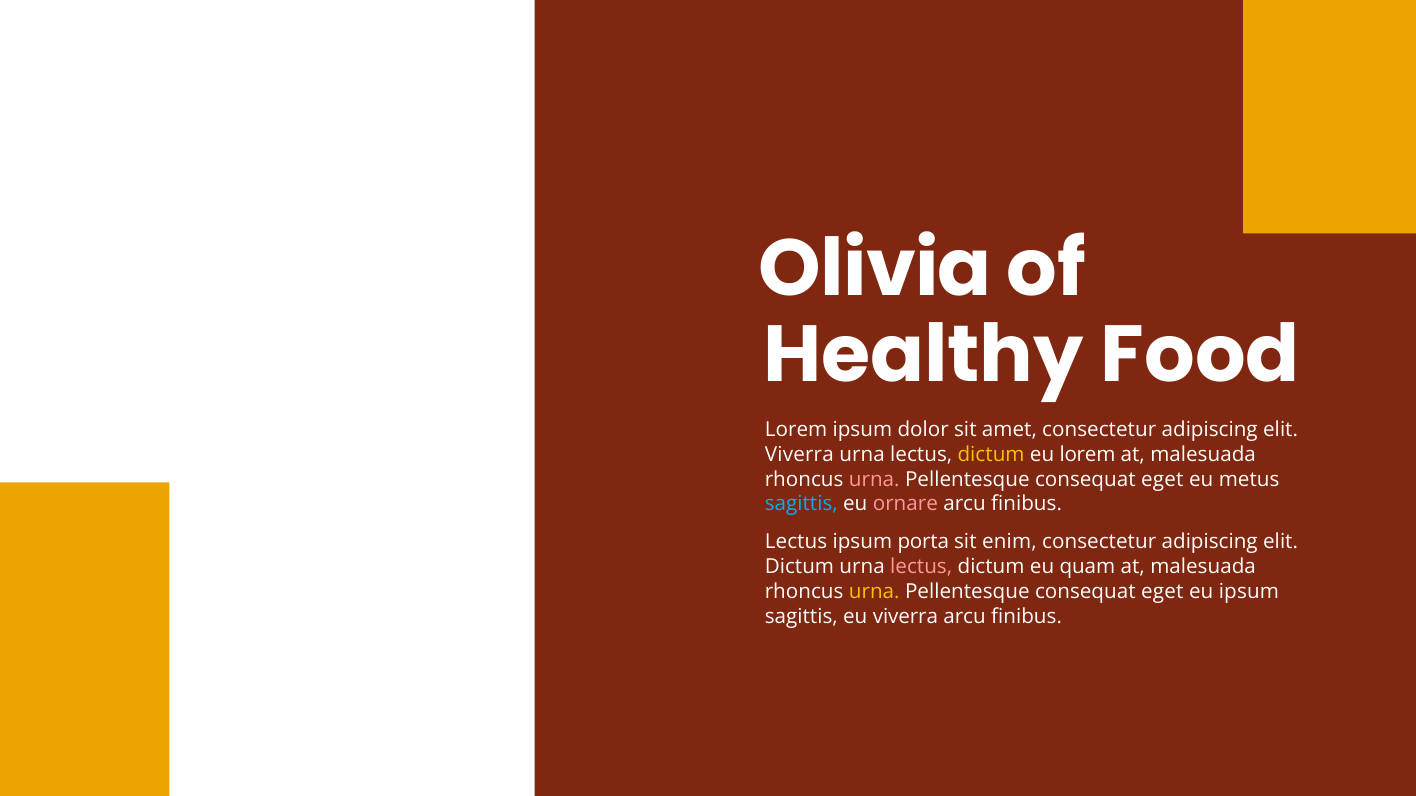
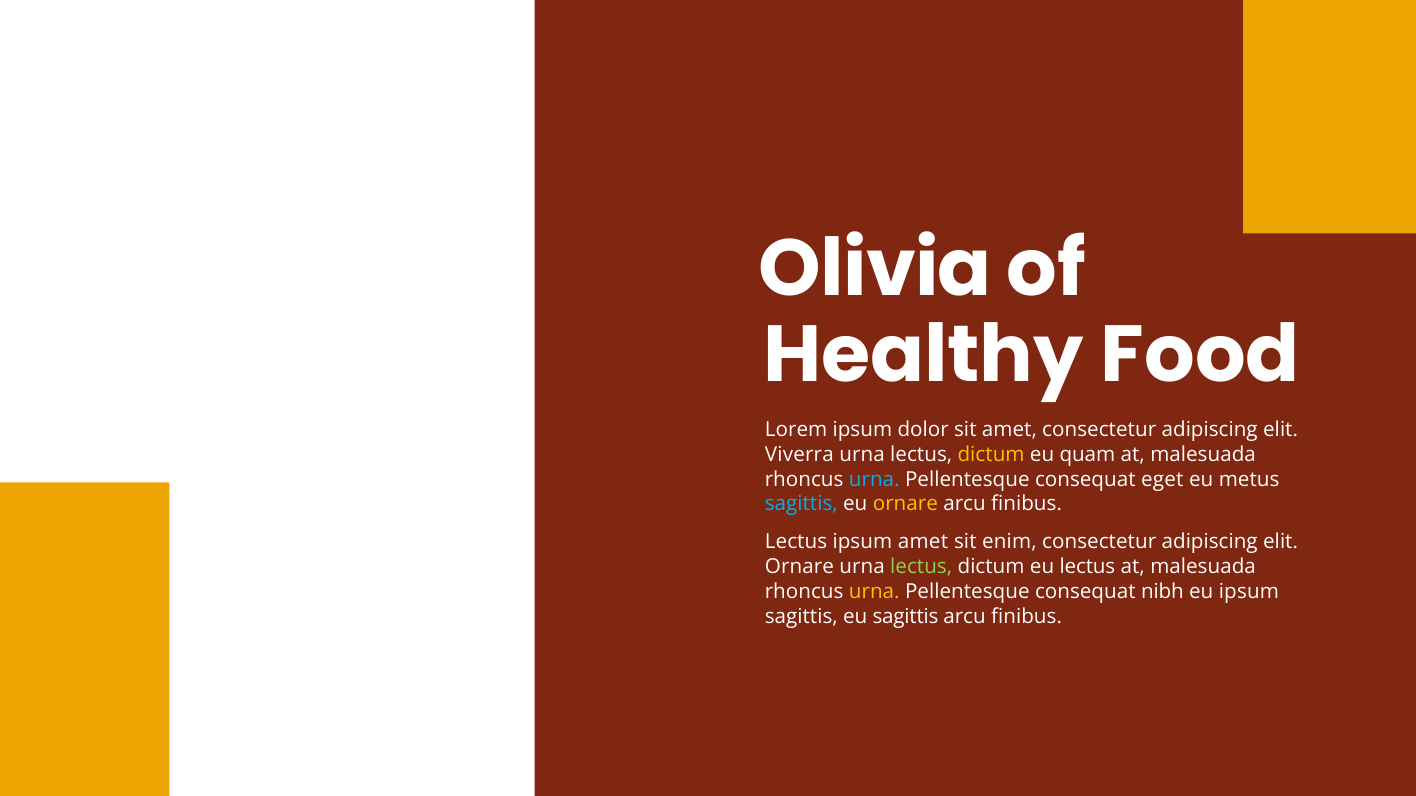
eu lorem: lorem -> quam
urna at (874, 480) colour: pink -> light blue
ornare at (905, 504) colour: pink -> yellow
ipsum porta: porta -> amet
Dictum at (799, 567): Dictum -> Ornare
lectus at (921, 567) colour: pink -> light green
eu quam: quam -> lectus
eget at (1162, 592): eget -> nibh
eu viverra: viverra -> sagittis
